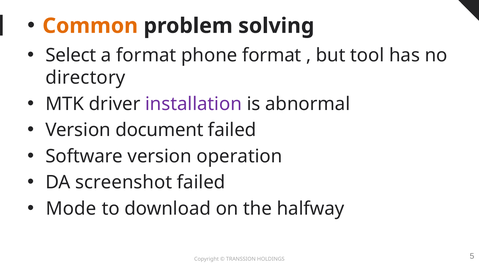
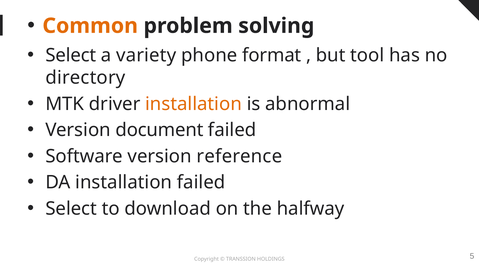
a format: format -> variety
installation at (194, 104) colour: purple -> orange
operation: operation -> reference
DA screenshot: screenshot -> installation
Mode at (71, 208): Mode -> Select
